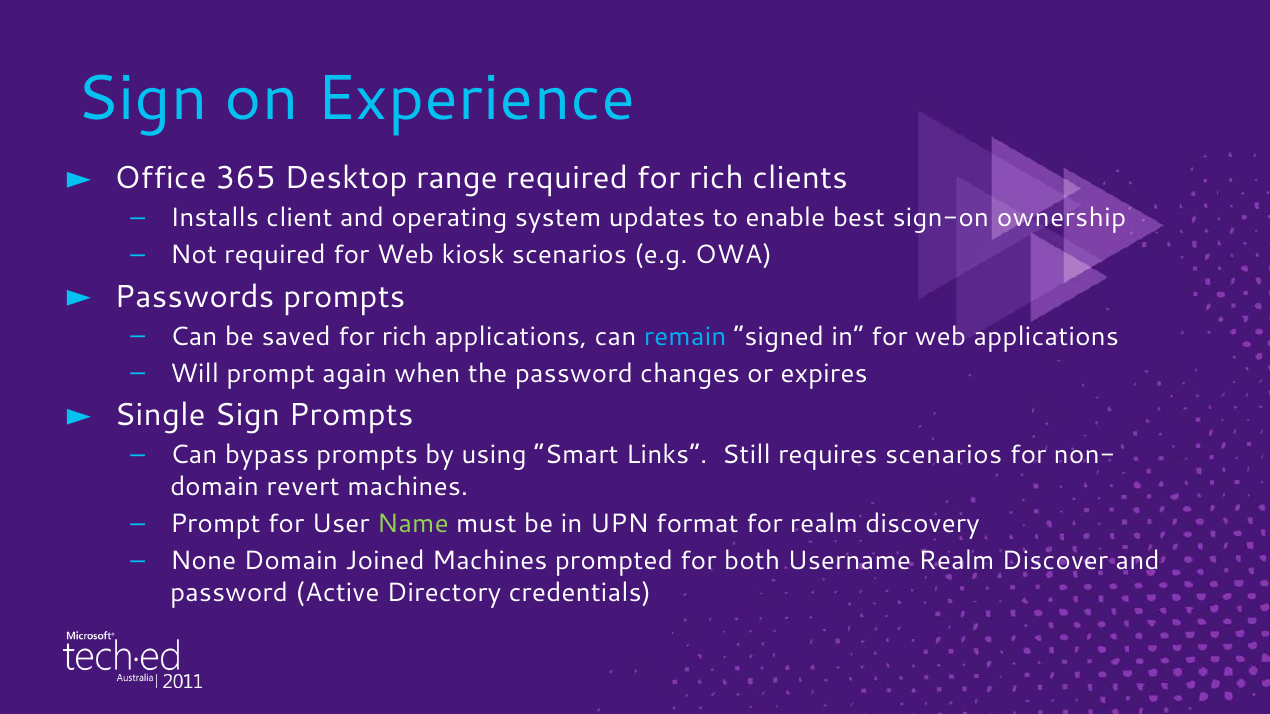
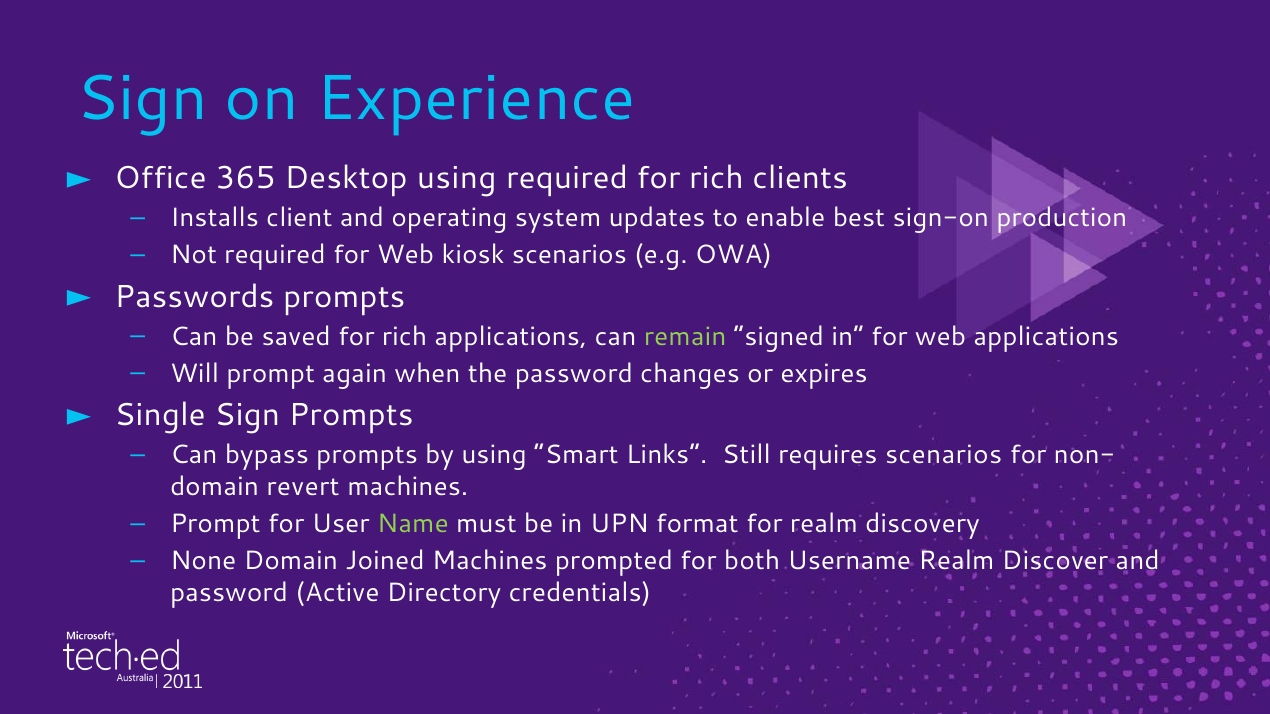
Desktop range: range -> using
ownership: ownership -> production
remain colour: light blue -> light green
